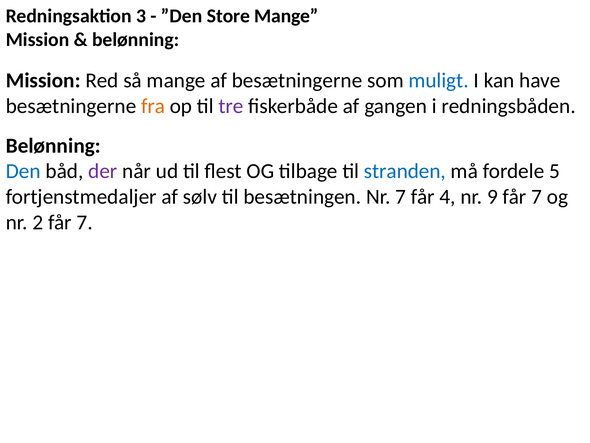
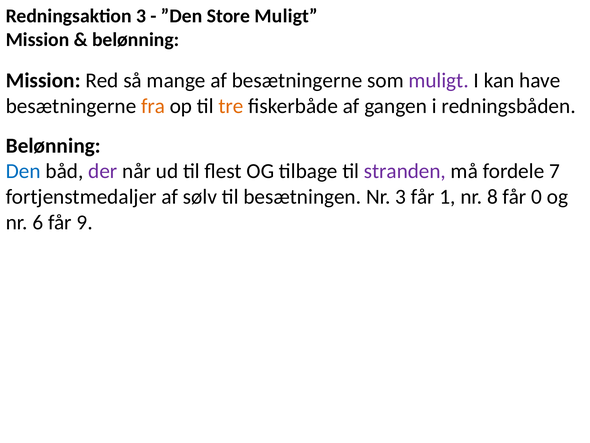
Store Mange: Mange -> Muligt
muligt at (439, 80) colour: blue -> purple
tre colour: purple -> orange
stranden colour: blue -> purple
5: 5 -> 7
Nr 7: 7 -> 3
4: 4 -> 1
9: 9 -> 8
7 at (537, 197): 7 -> 0
2: 2 -> 6
7 at (85, 222): 7 -> 9
